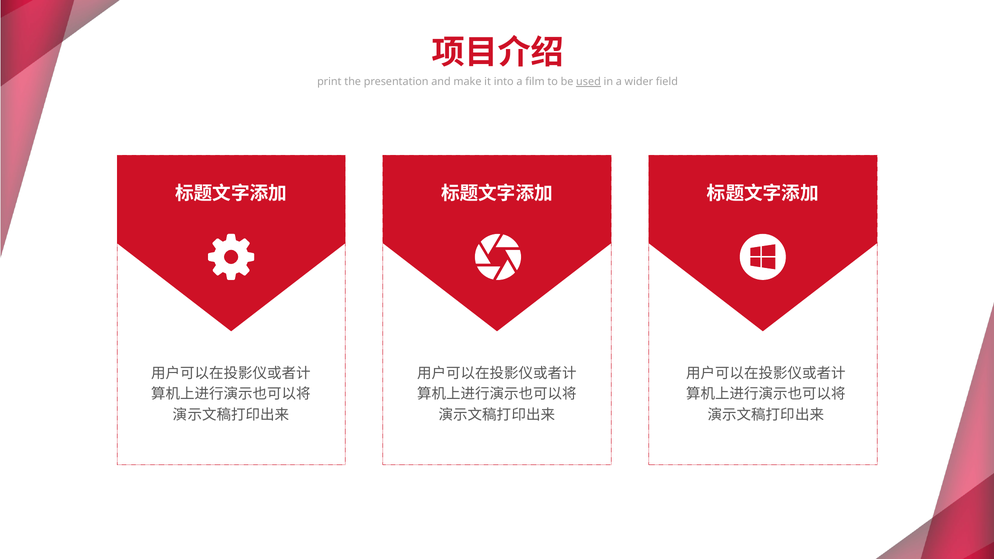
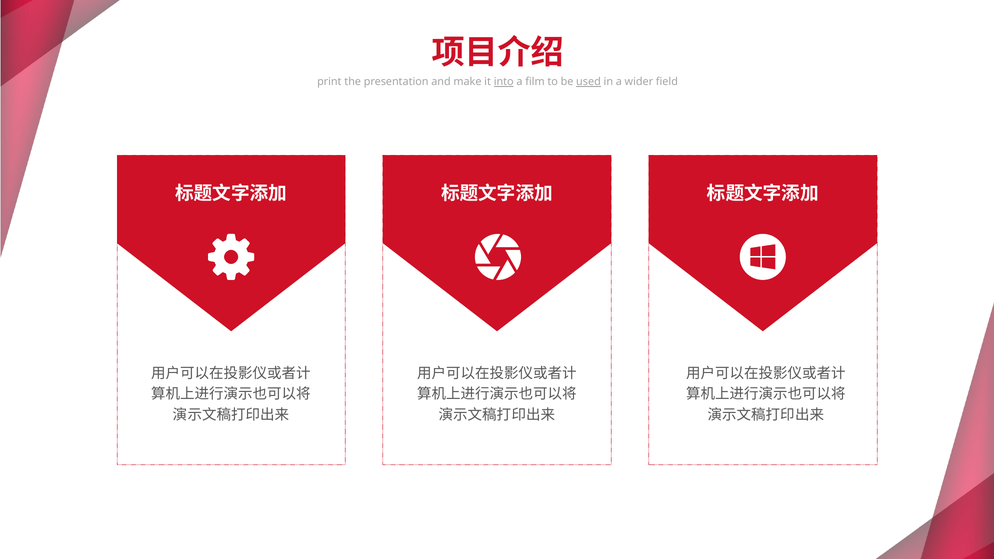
into underline: none -> present
